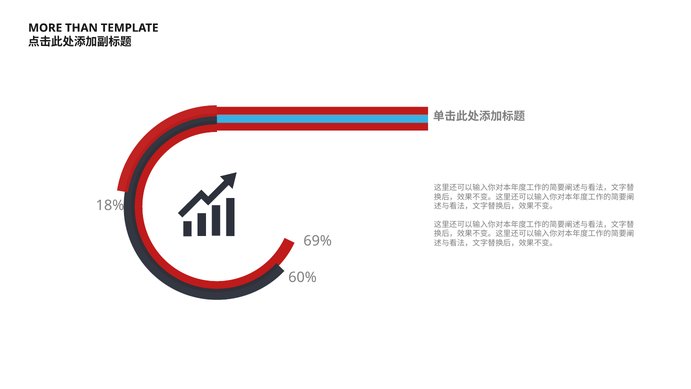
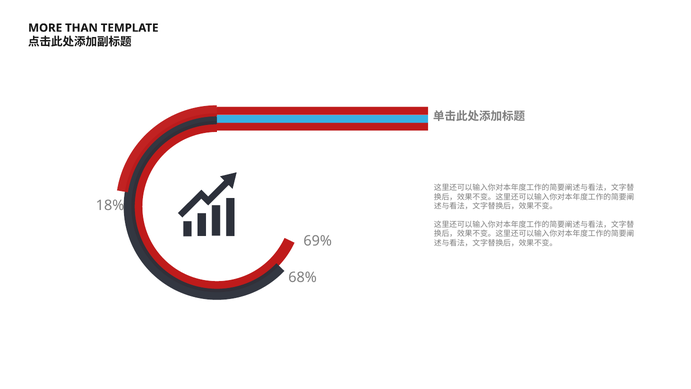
60%: 60% -> 68%
